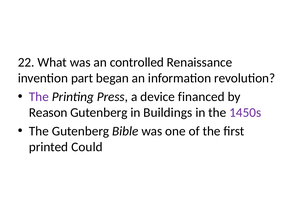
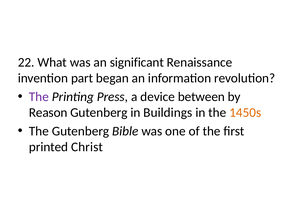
controlled: controlled -> significant
financed: financed -> between
1450s colour: purple -> orange
Could: Could -> Christ
